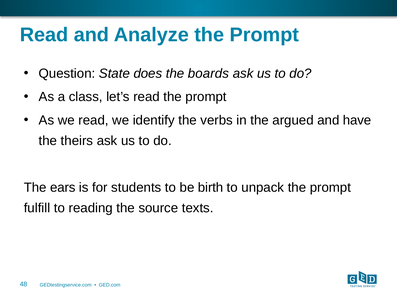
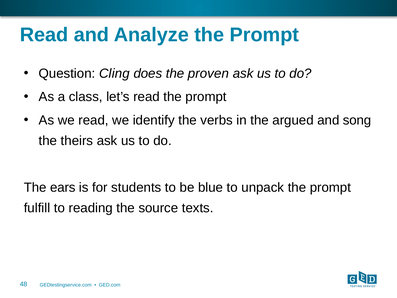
State: State -> Cling
boards: boards -> proven
have: have -> song
birth: birth -> blue
